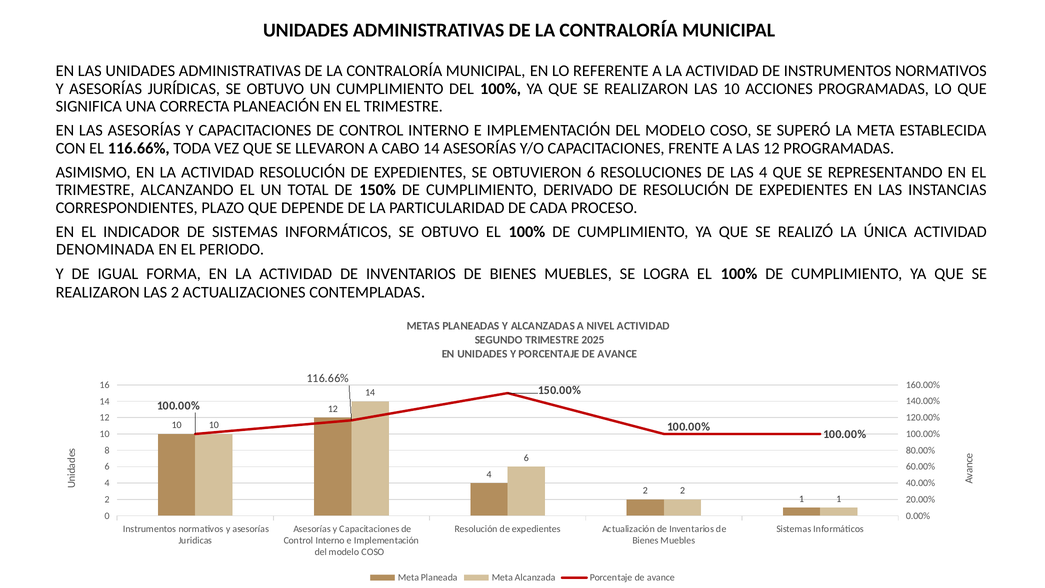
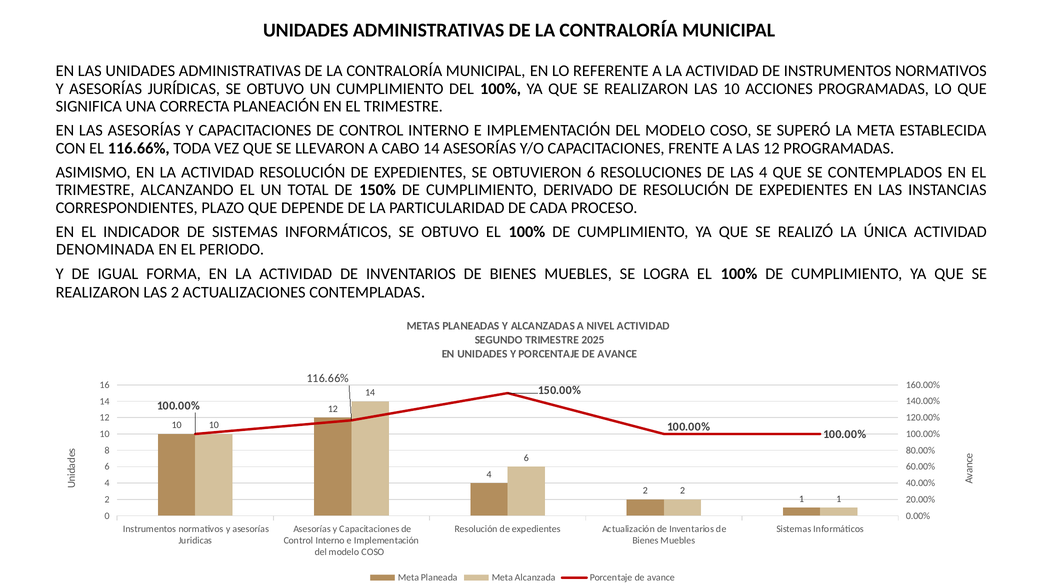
REPRESENTANDO: REPRESENTANDO -> CONTEMPLADOS
